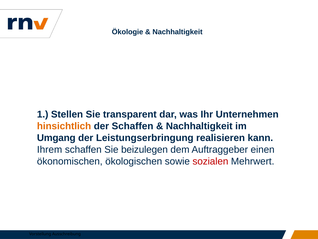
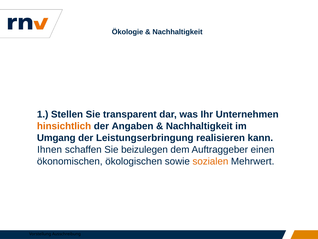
der Schaffen: Schaffen -> Angaben
Ihrem: Ihrem -> Ihnen
sozialen colour: red -> orange
